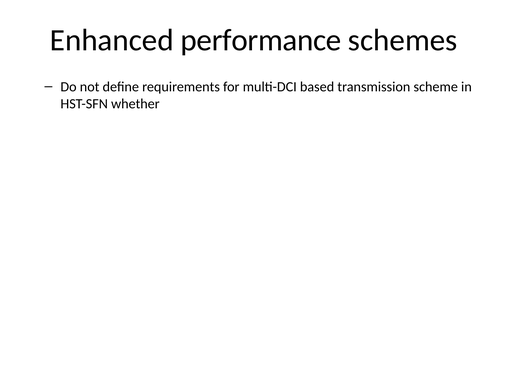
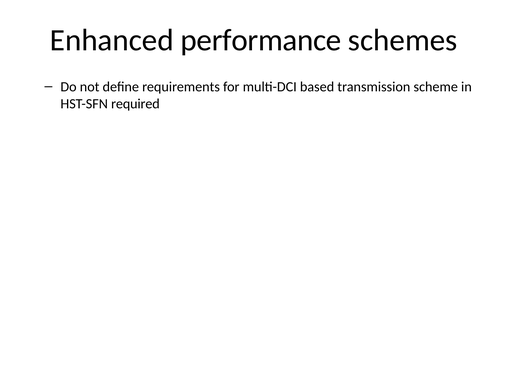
whether: whether -> required
